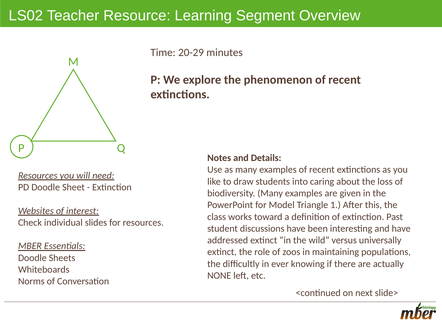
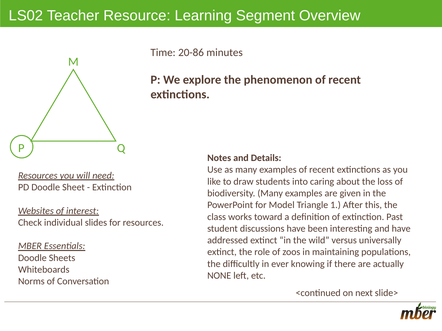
20-29: 20-29 -> 20-86
